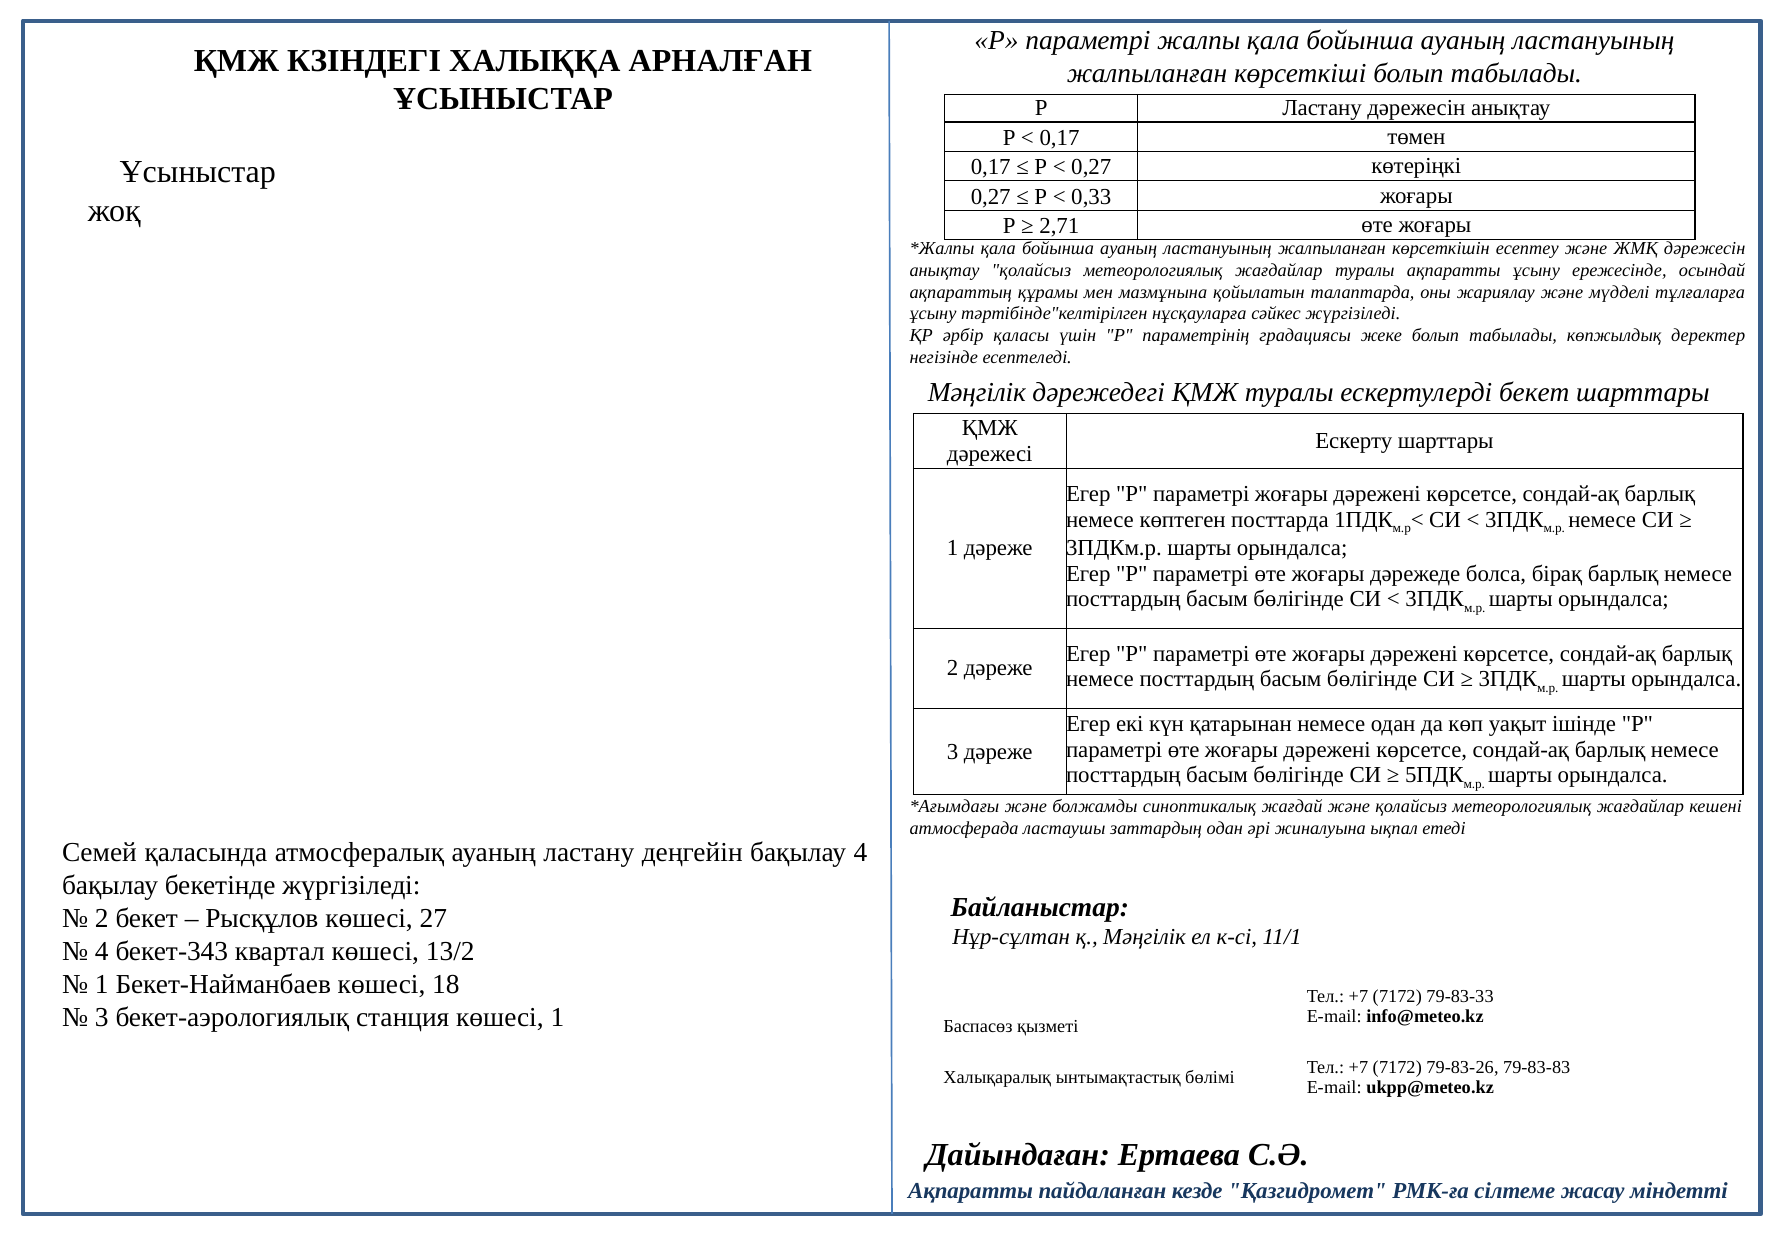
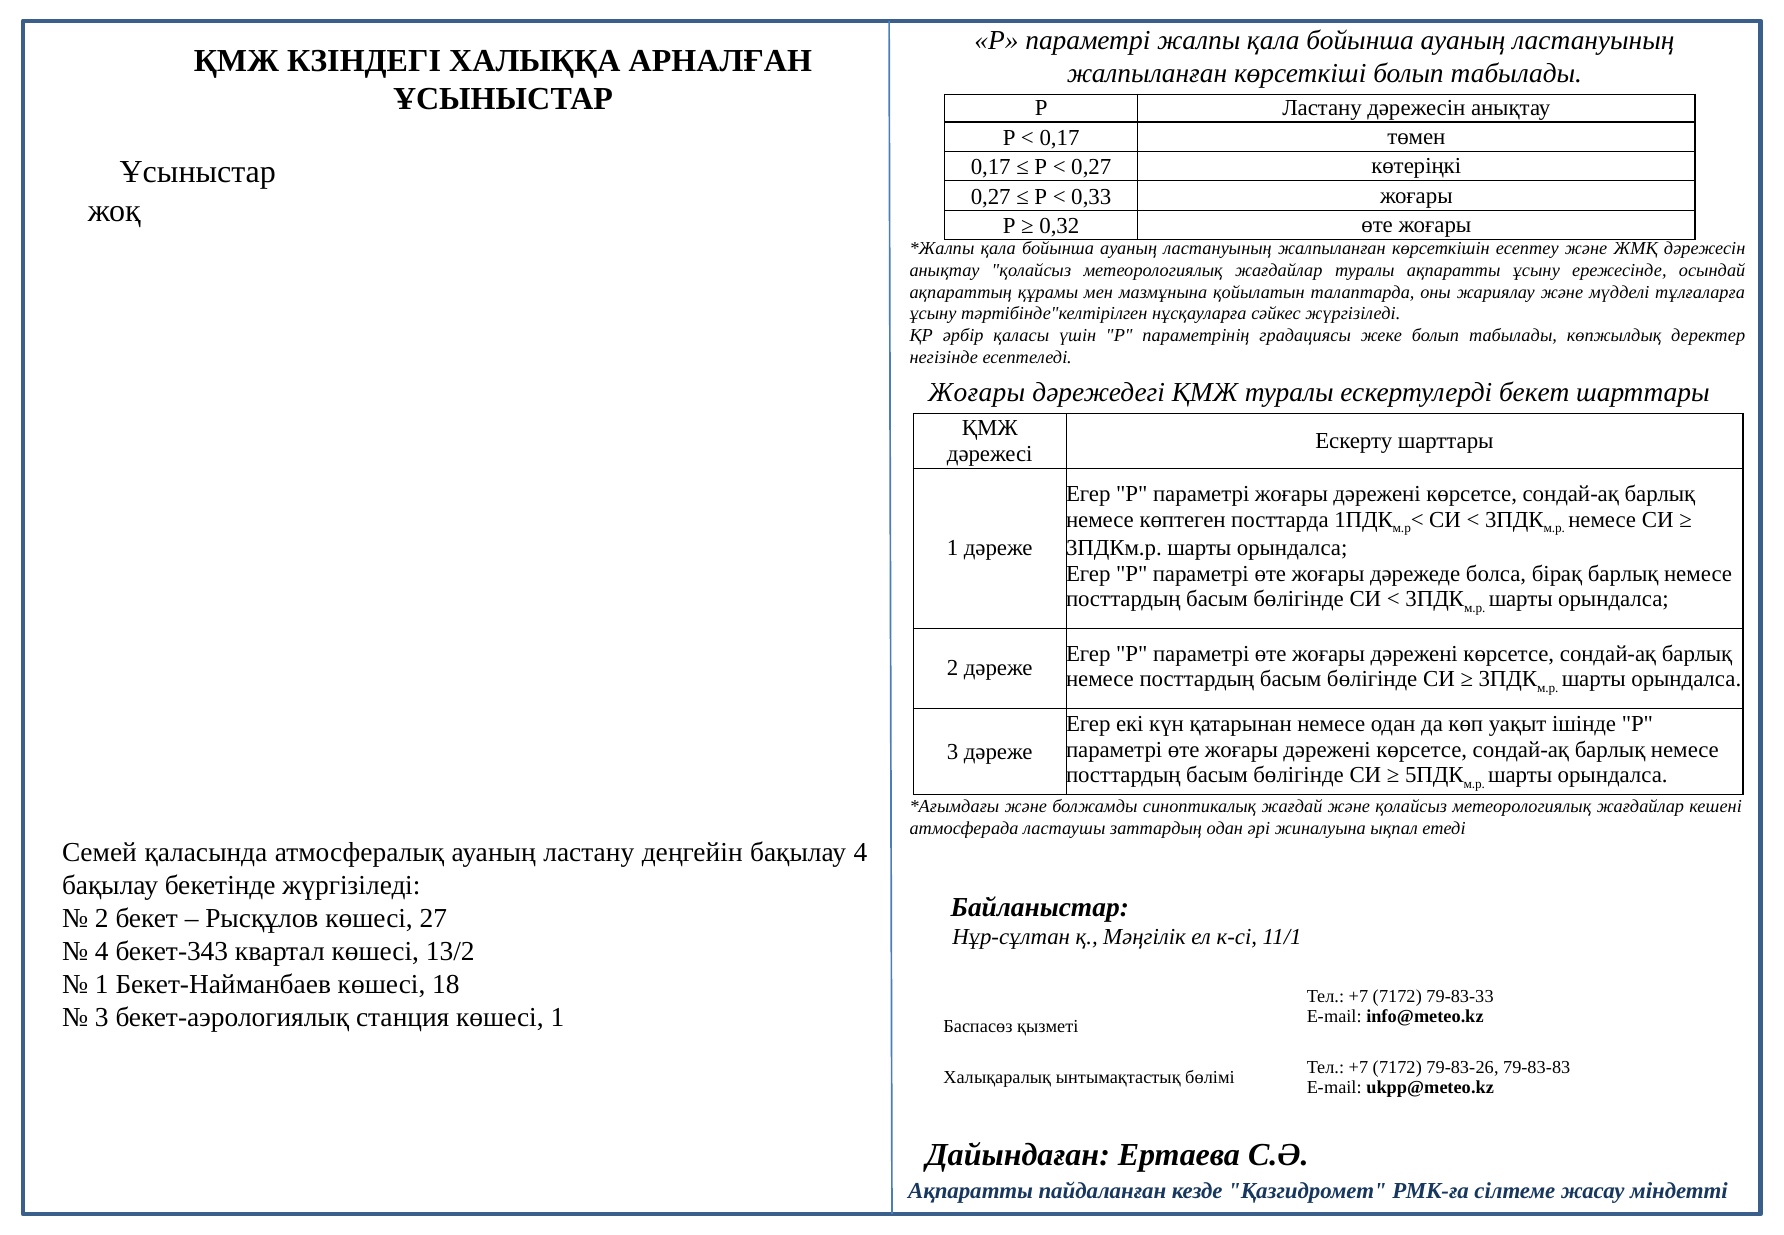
2,71: 2,71 -> 0,32
Мәңгілік at (977, 393): Мәңгілік -> Жоғары
